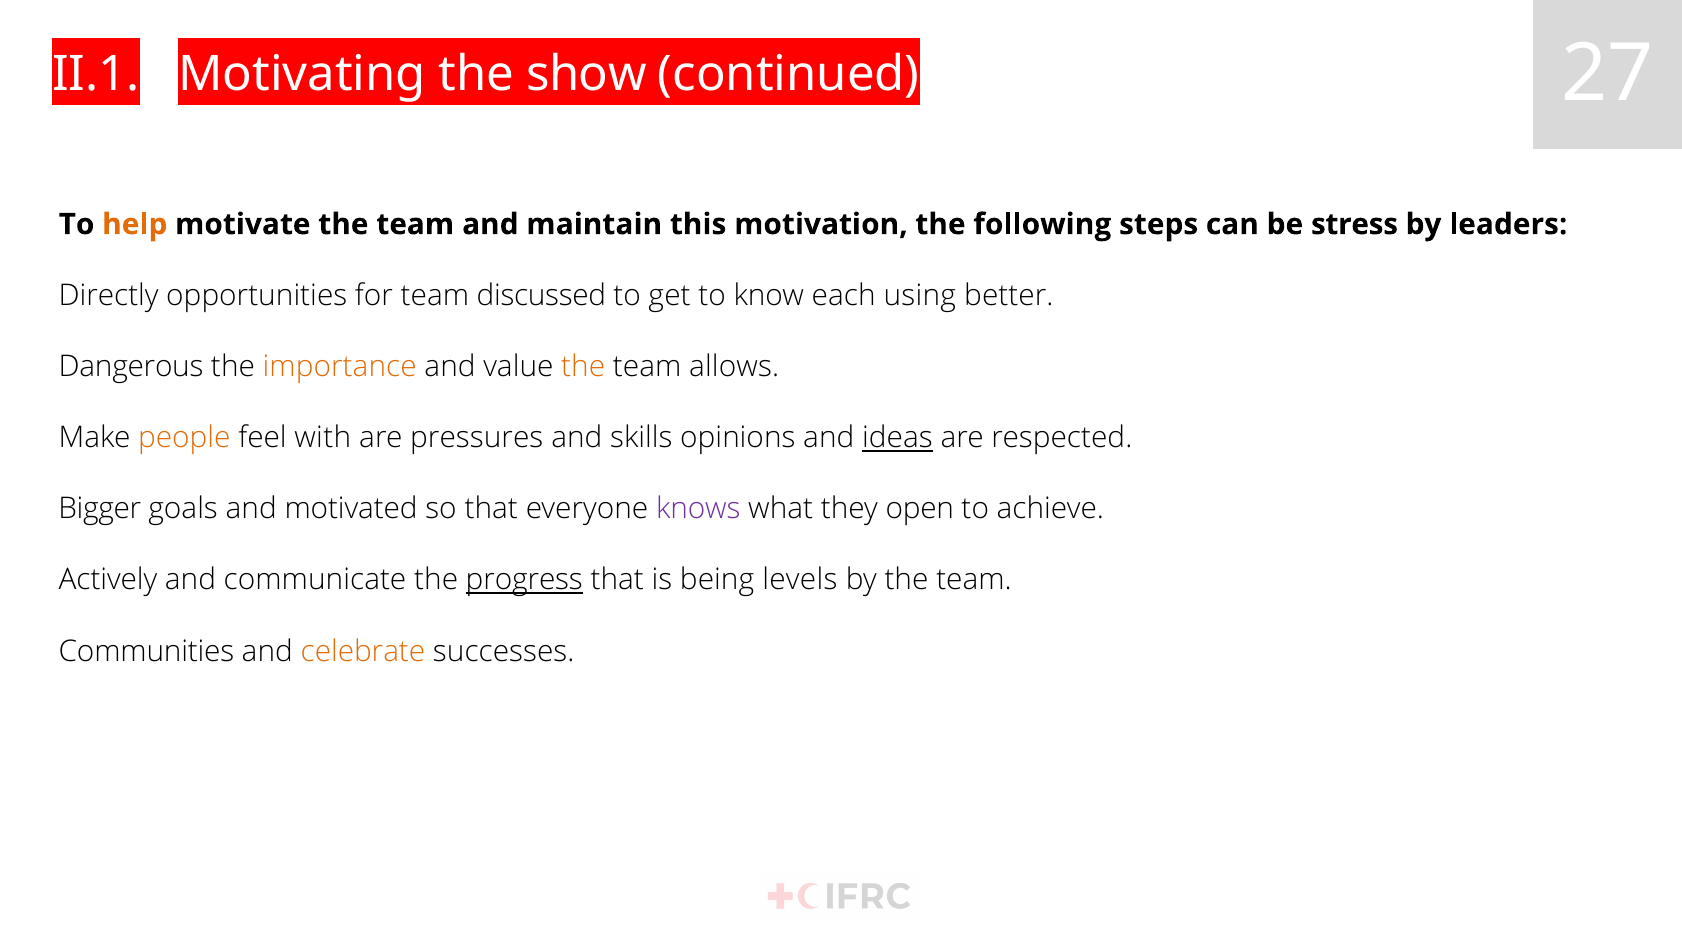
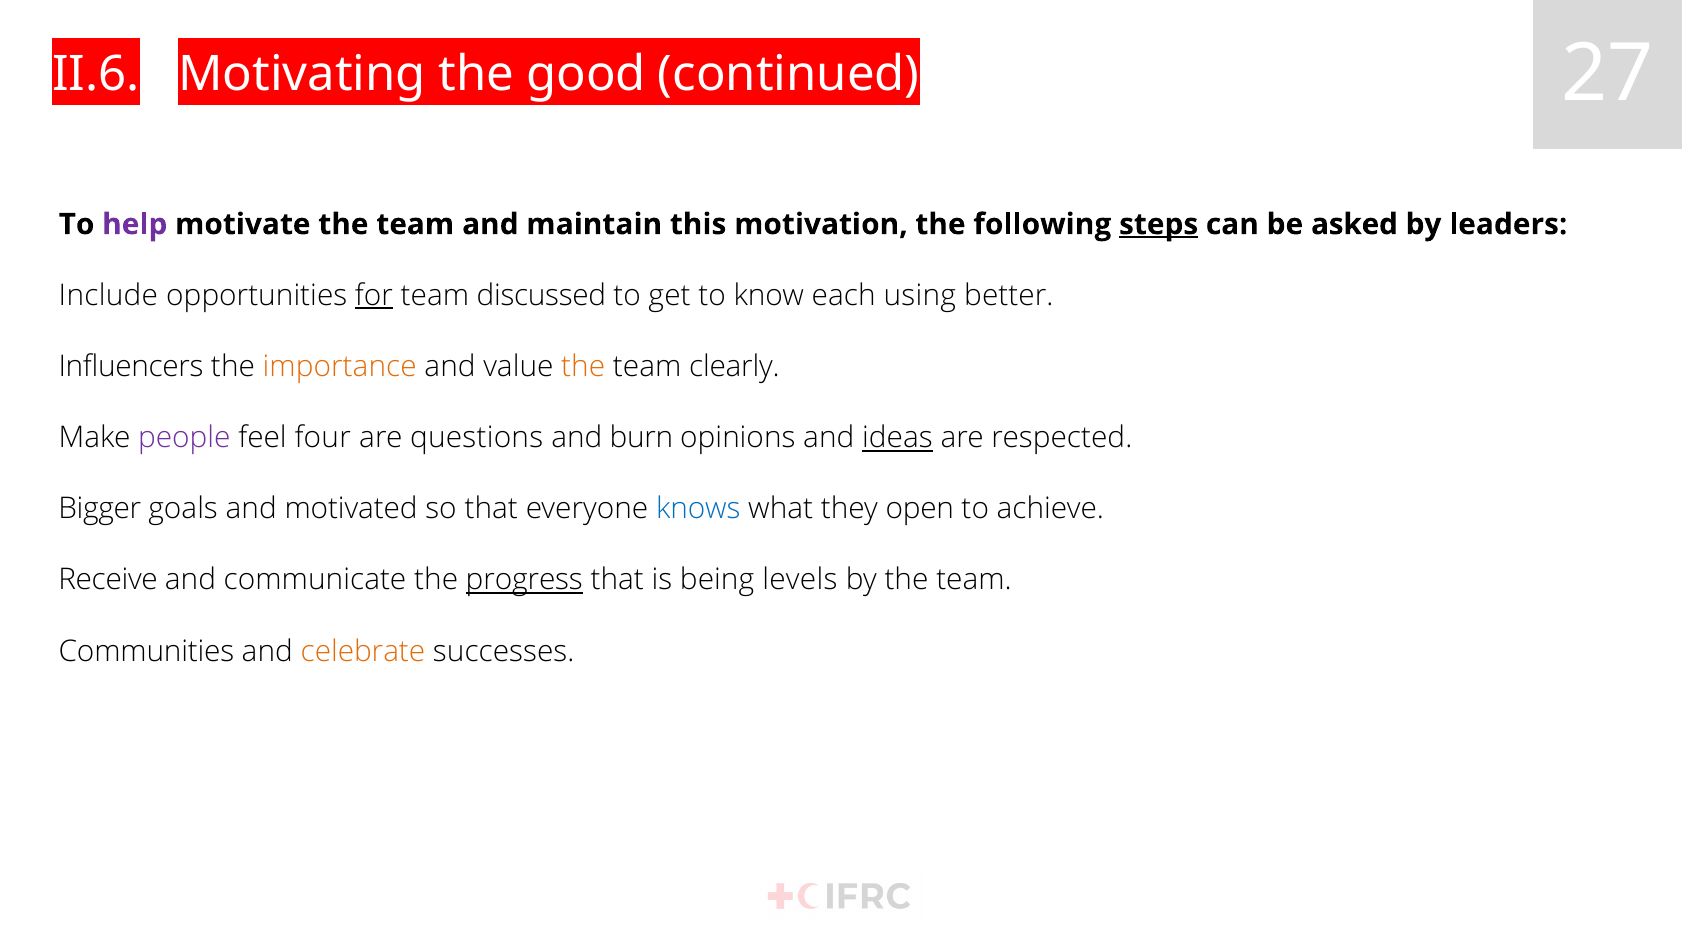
II.1: II.1 -> II.6
show: show -> good
help colour: orange -> purple
steps underline: none -> present
stress: stress -> asked
Directly: Directly -> Include
for underline: none -> present
Dangerous: Dangerous -> Influencers
allows: allows -> clearly
people colour: orange -> purple
with: with -> four
pressures: pressures -> questions
skills: skills -> burn
knows colour: purple -> blue
Actively: Actively -> Receive
